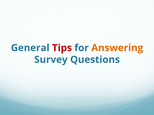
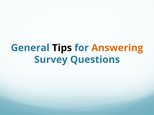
Tips colour: red -> black
